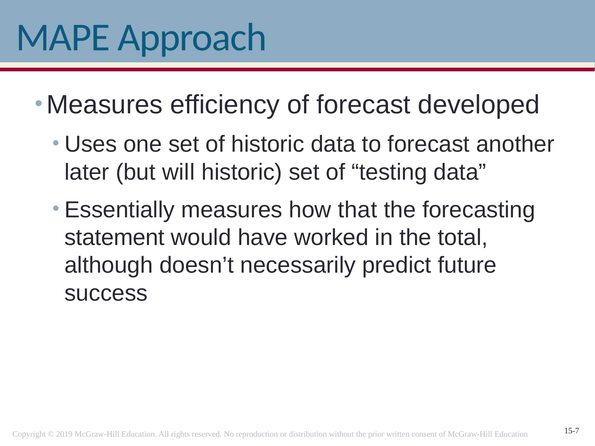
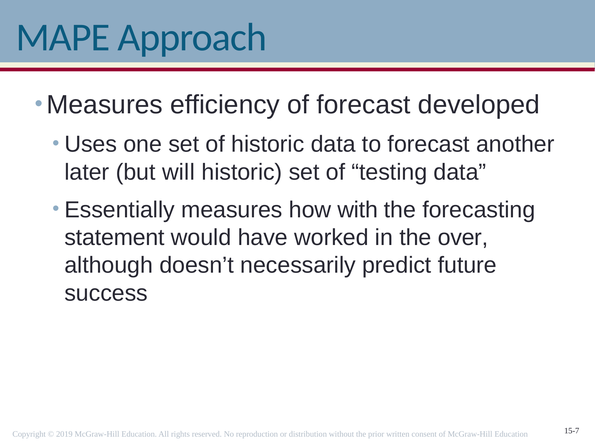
that: that -> with
total: total -> over
